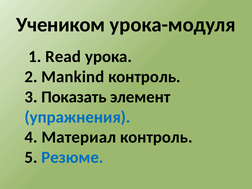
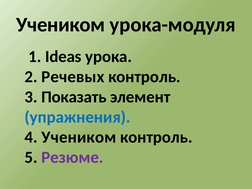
Read: Read -> Ideas
Mankind: Mankind -> Речевых
4 Материал: Материал -> Учеником
Резюме colour: blue -> purple
